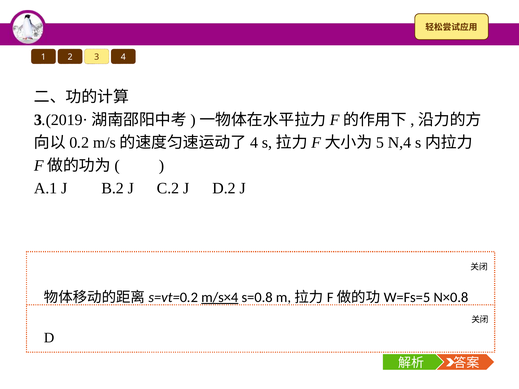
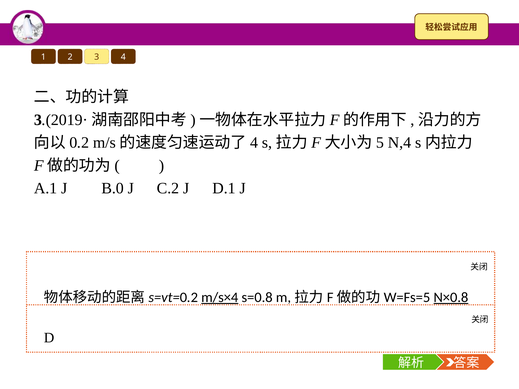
B.2: B.2 -> B.0
D.2: D.2 -> D.1
N×0.8 underline: none -> present
